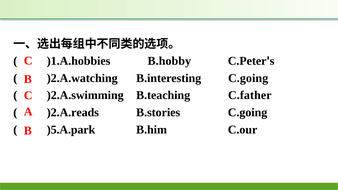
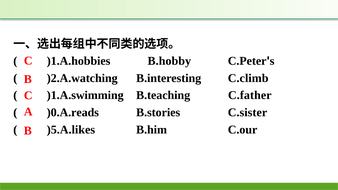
B.interesting C.going: C.going -> C.climb
)2.A.swimming: )2.A.swimming -> )1.A.swimming
)2.A.reads: )2.A.reads -> )0.A.reads
B.stories C.going: C.going -> C.sister
)5.A.park: )5.A.park -> )5.A.likes
